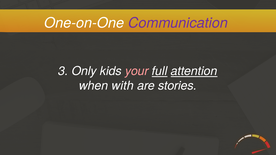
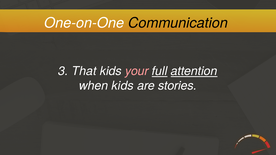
Communication colour: purple -> black
Only: Only -> That
when with: with -> kids
